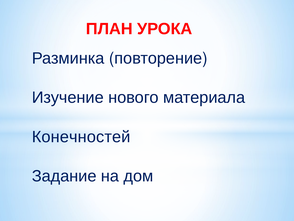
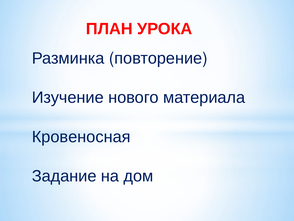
Конечностей: Конечностей -> Кровеносная
